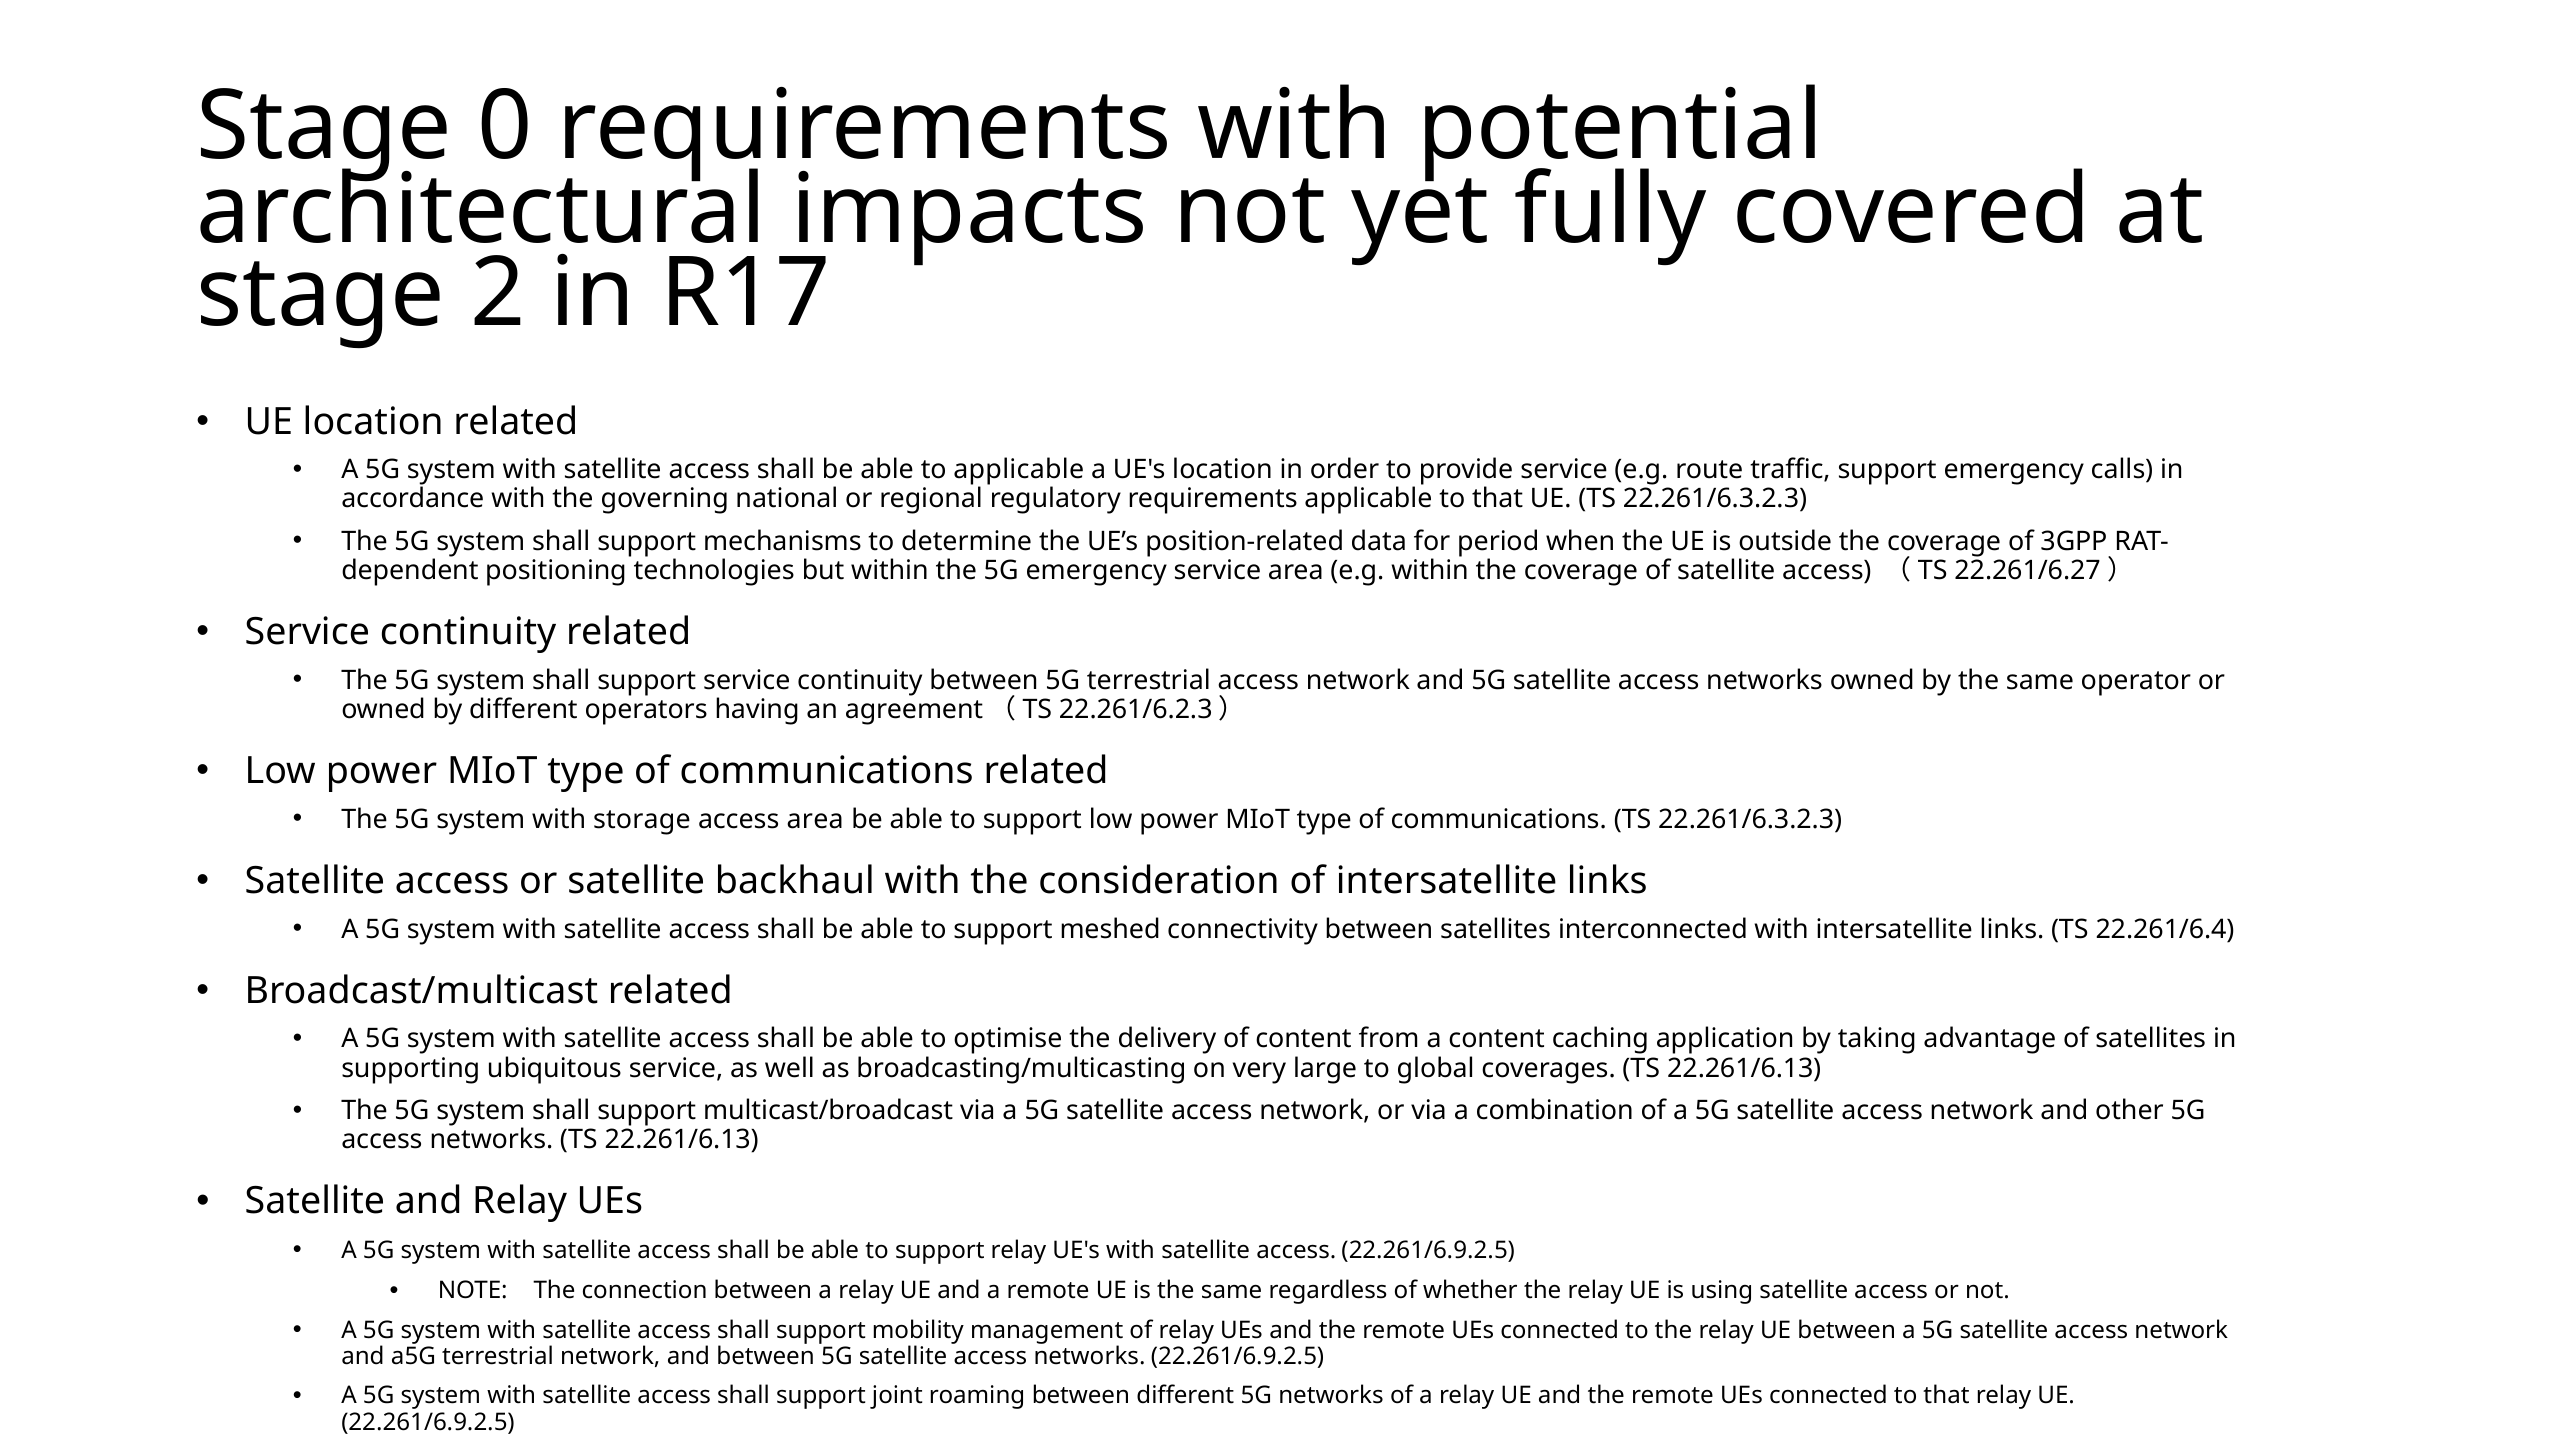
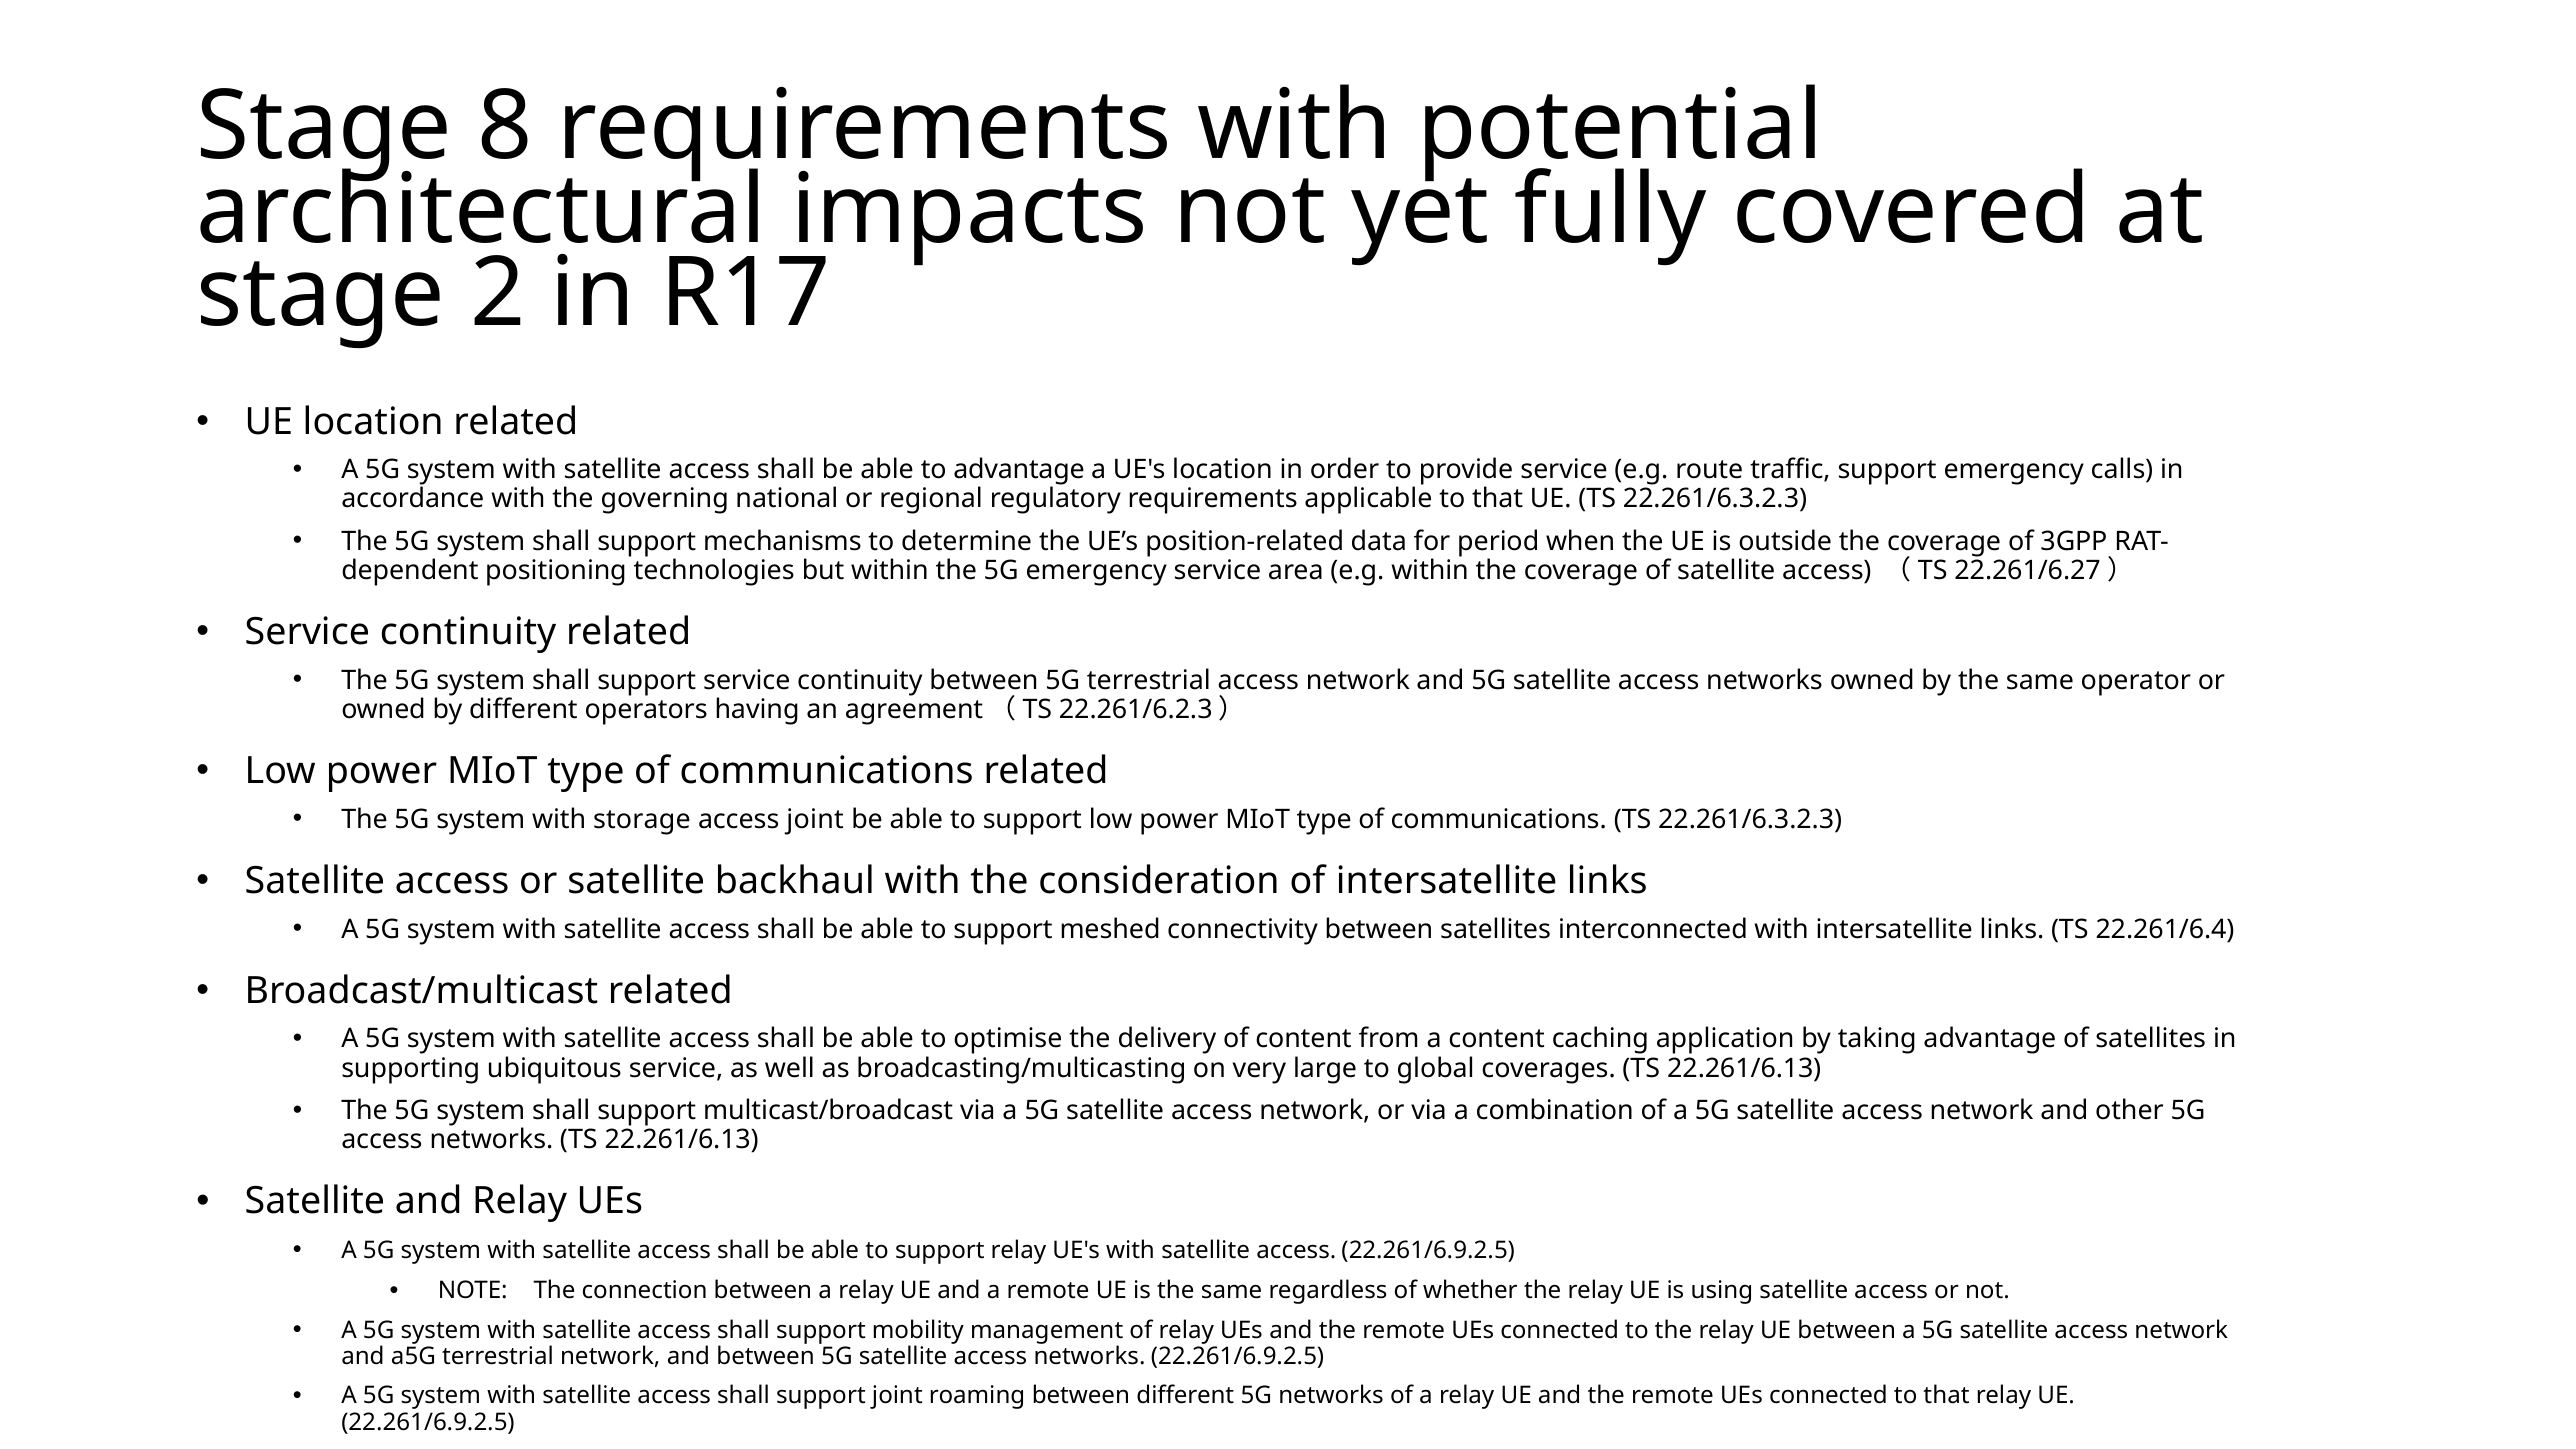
0: 0 -> 8
to applicable: applicable -> advantage
access area: area -> joint
